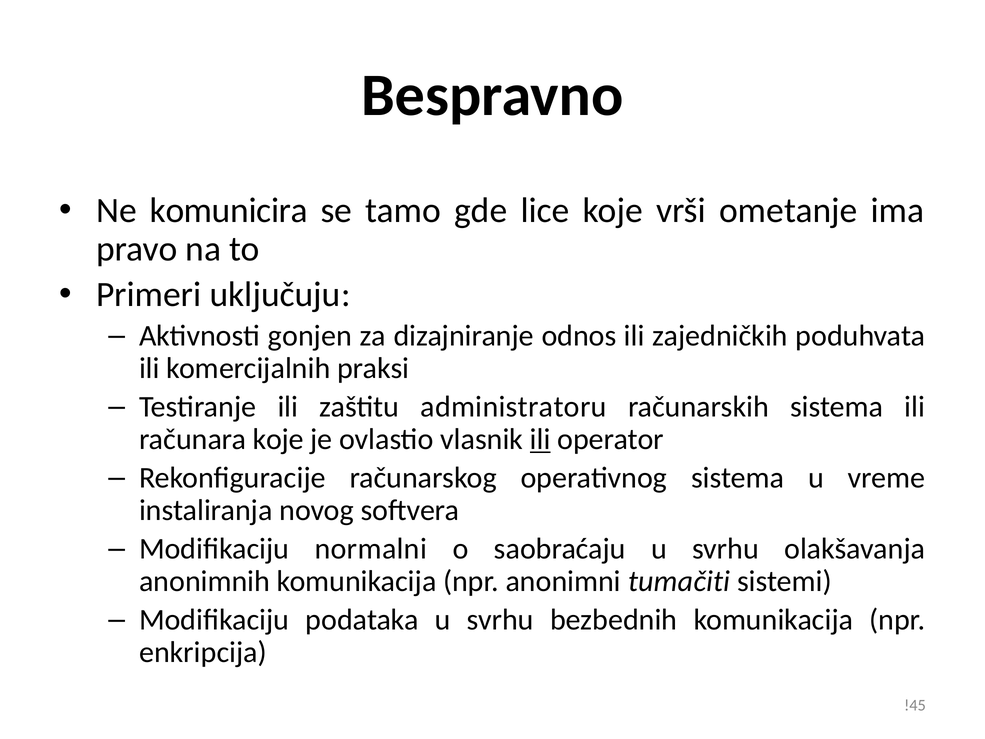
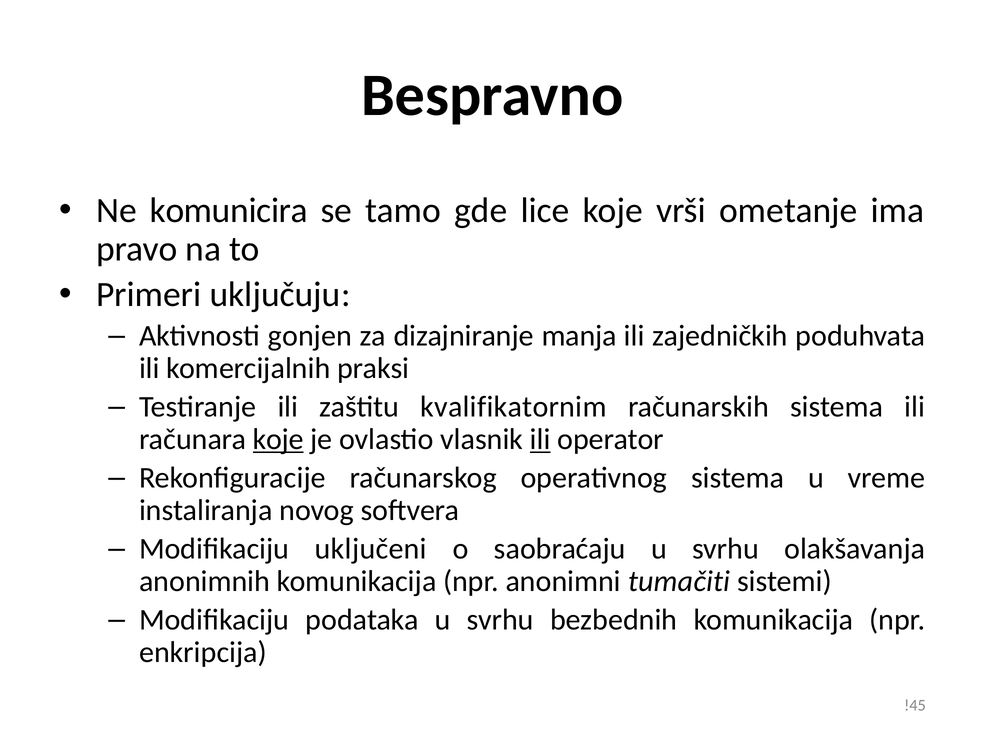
odnos: odnos -> manja
administratoru: administratoru -> kvalifikatornim
koje at (278, 439) underline: none -> present
normalni: normalni -> uključeni
